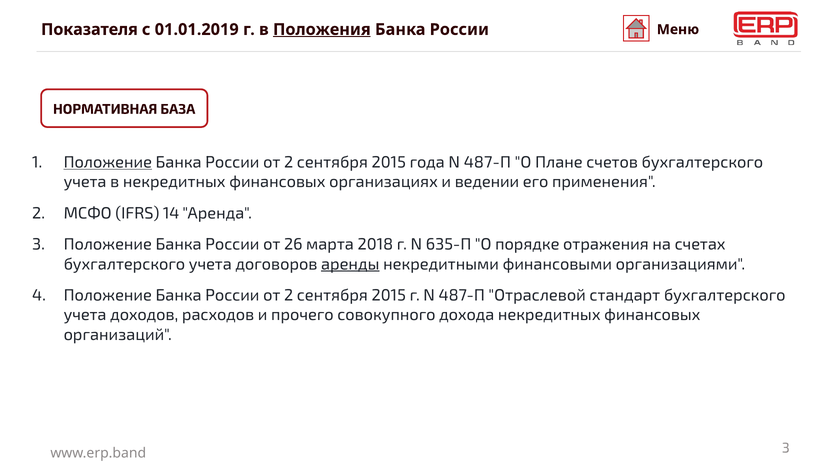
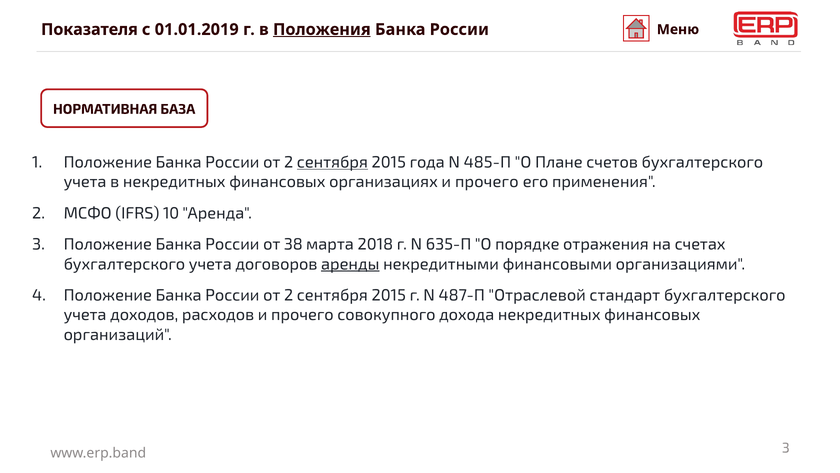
Положение at (108, 162) underline: present -> none
сентября at (332, 162) underline: none -> present
года N 487-П: 487-П -> 485-П
организациях и ведении: ведении -> прочего
14: 14 -> 10
26: 26 -> 38
